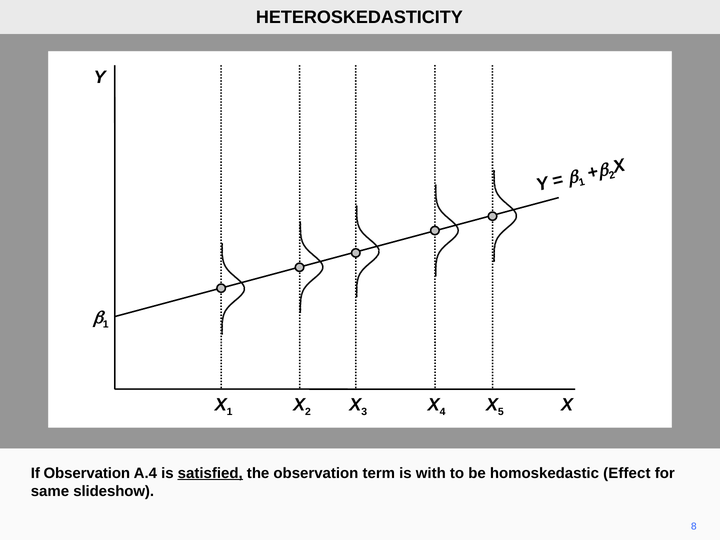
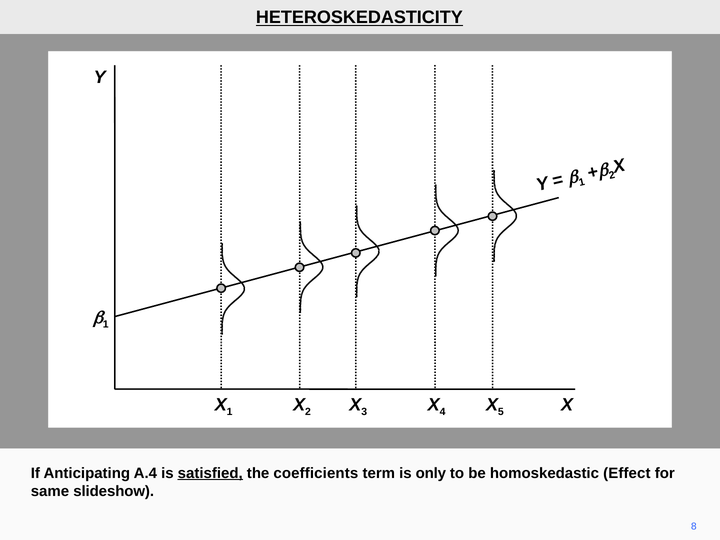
HETEROSKEDASTICITY underline: none -> present
If Observation: Observation -> Anticipating
the observation: observation -> coefficients
with: with -> only
